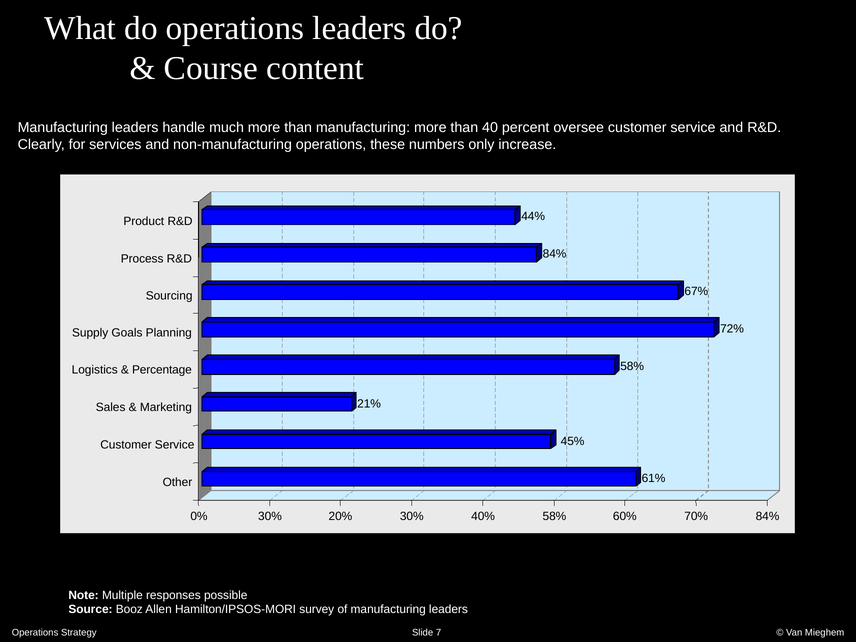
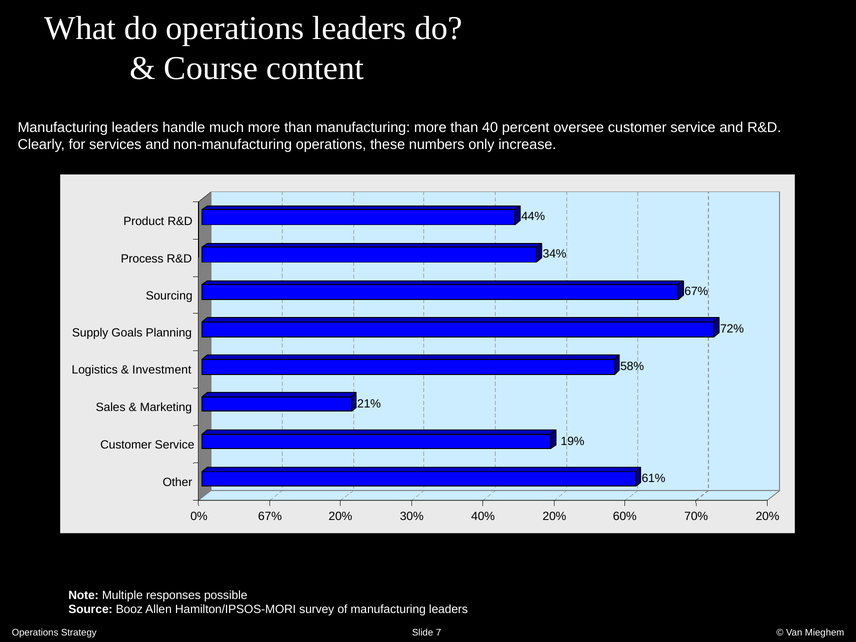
84% at (555, 254): 84% -> 34%
Percentage: Percentage -> Investment
45%: 45% -> 19%
0% 30%: 30% -> 67%
40% 58%: 58% -> 20%
70% 84%: 84% -> 20%
